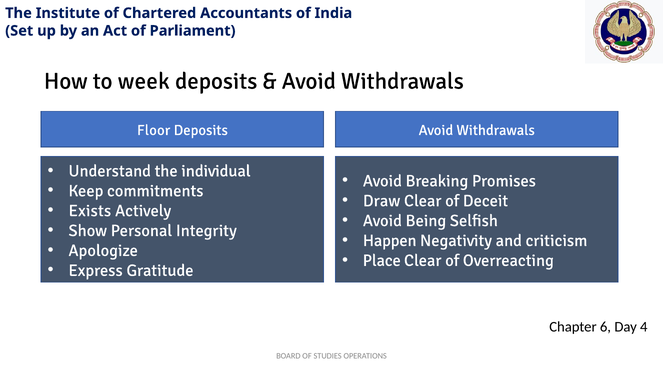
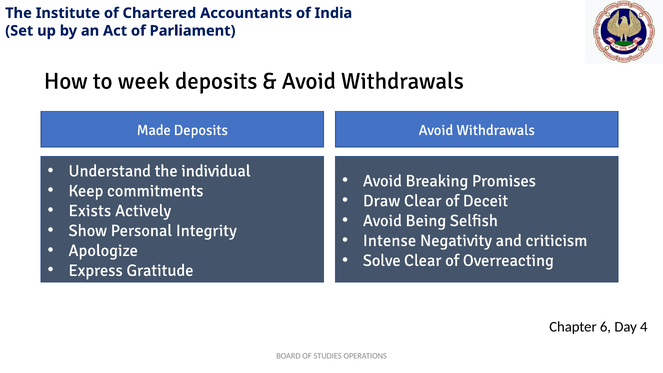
Floor: Floor -> Made
Happen: Happen -> Intense
Place: Place -> Solve
